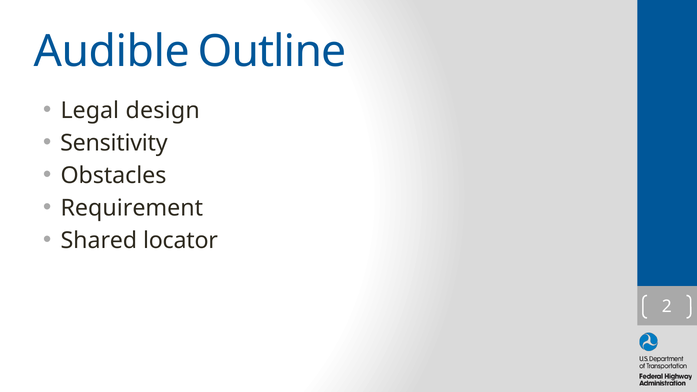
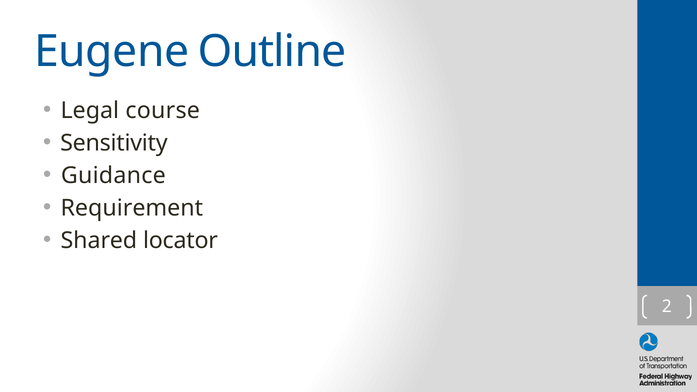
Audible: Audible -> Eugene
design: design -> course
Obstacles: Obstacles -> Guidance
